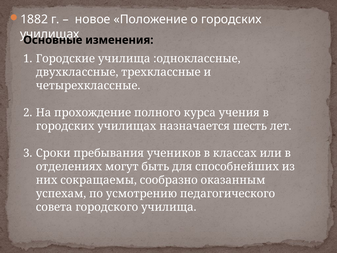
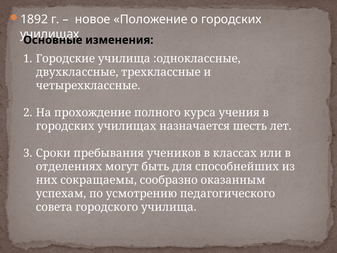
1882: 1882 -> 1892
